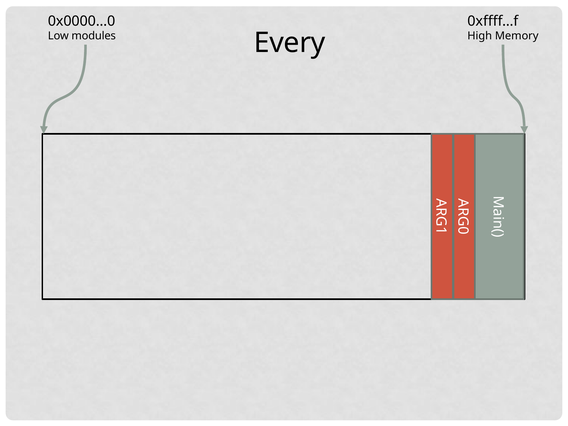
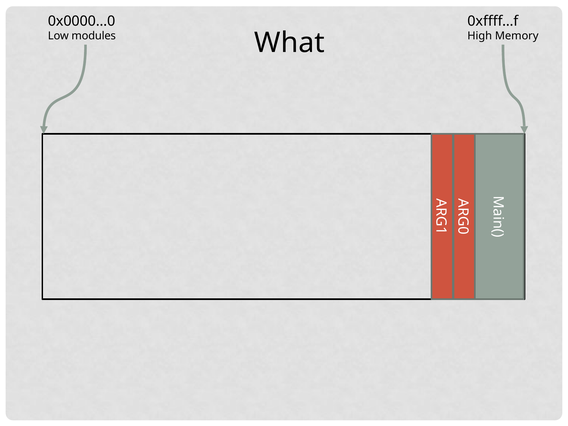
Every: Every -> What
